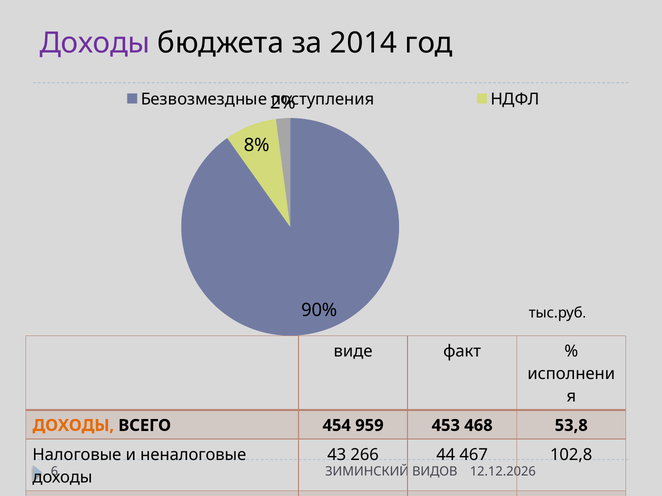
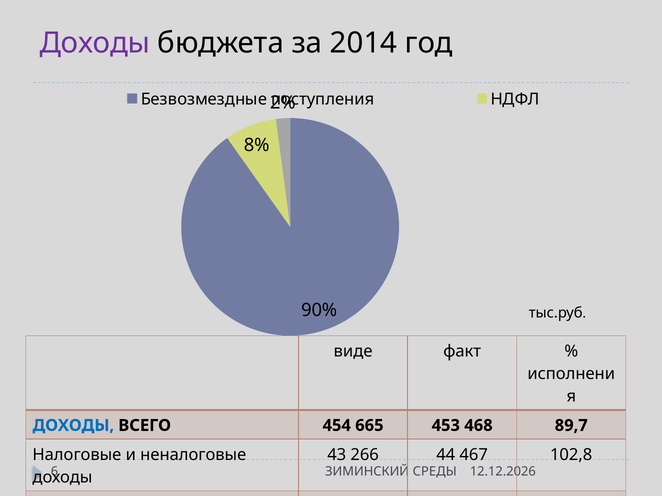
ДОХОДЫ at (73, 426) colour: orange -> blue
959: 959 -> 665
53,8: 53,8 -> 89,7
ВИДОВ: ВИДОВ -> СРЕДЫ
